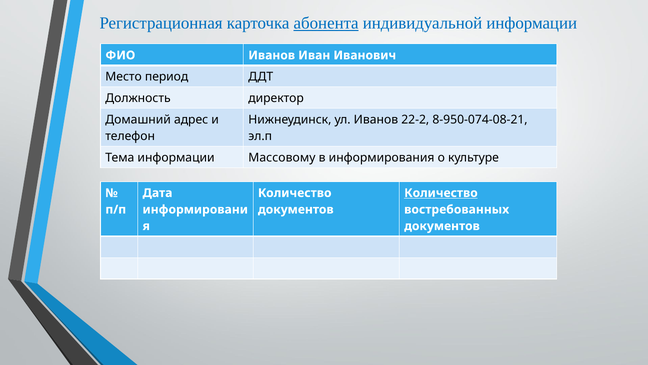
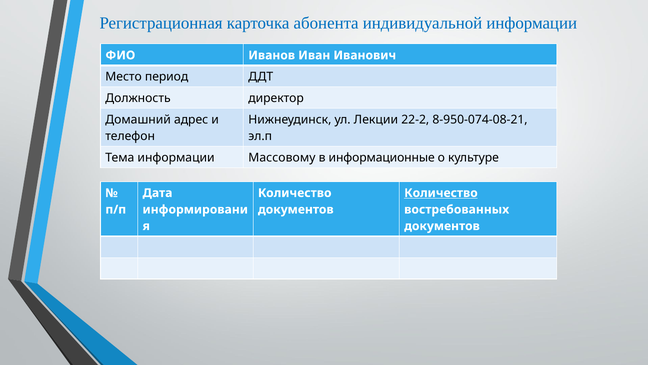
абонента underline: present -> none
ул Иванов: Иванов -> Лекции
информирования: информирования -> информационные
